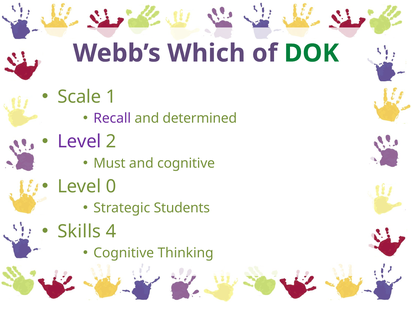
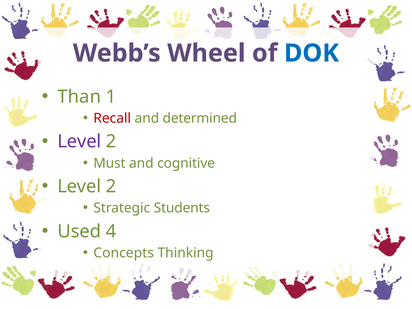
Which: Which -> Wheel
DOK colour: green -> blue
Scale: Scale -> Than
Recall colour: purple -> red
0 at (111, 186): 0 -> 2
Skills: Skills -> Used
Cognitive at (124, 253): Cognitive -> Concepts
